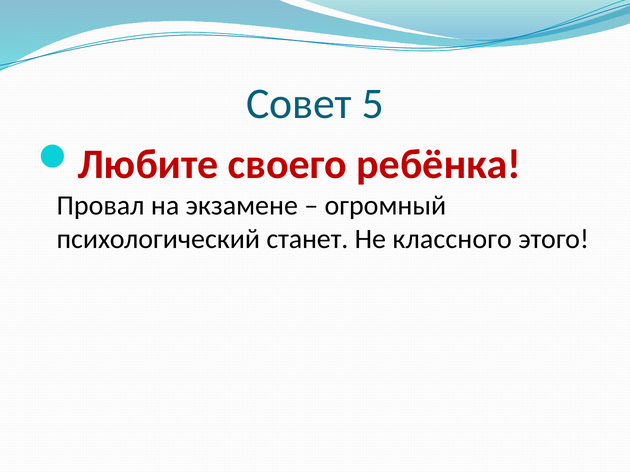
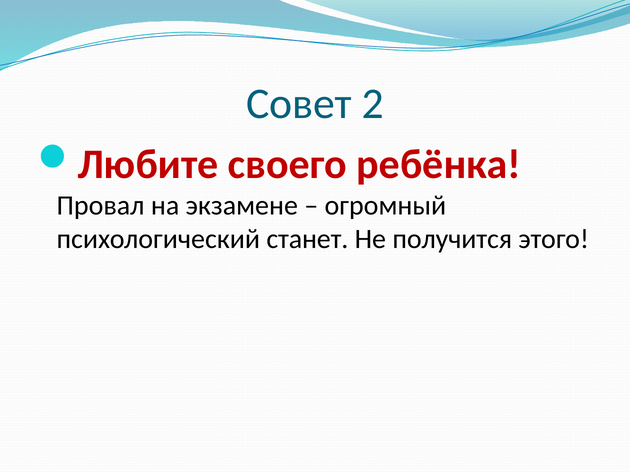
5: 5 -> 2
классного: классного -> получится
